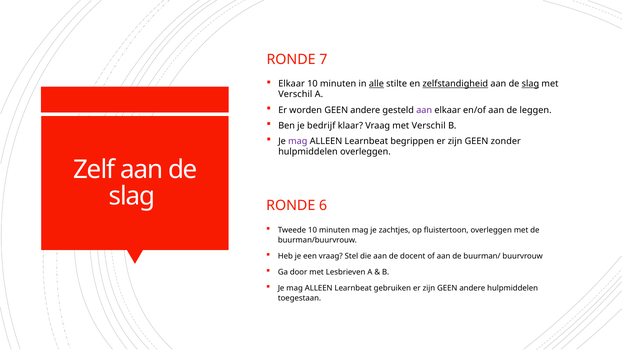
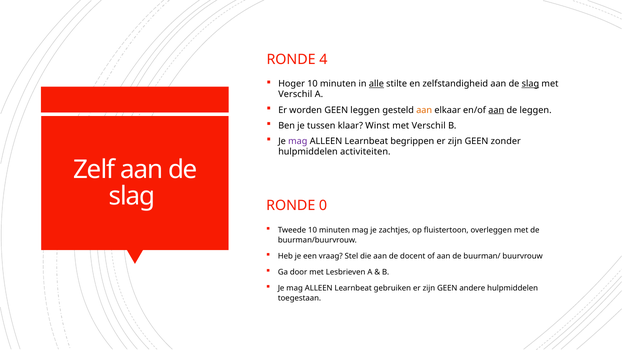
7: 7 -> 4
Elkaar at (292, 84): Elkaar -> Hoger
zelfstandigheid underline: present -> none
worden GEEN andere: andere -> leggen
aan at (424, 110) colour: purple -> orange
aan at (496, 110) underline: none -> present
bedrijf: bedrijf -> tussen
klaar Vraag: Vraag -> Winst
hulpmiddelen overleggen: overleggen -> activiteiten
6: 6 -> 0
